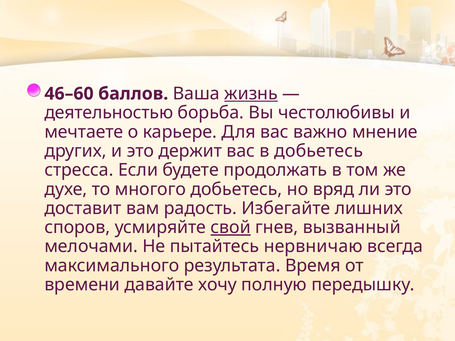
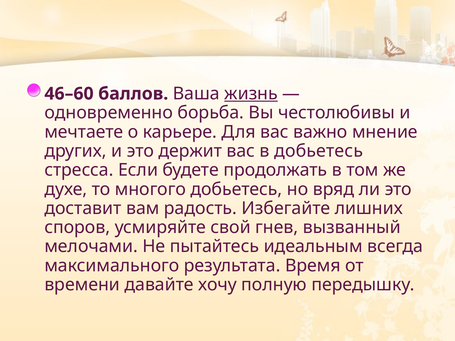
деятельностью: деятельностью -> одновременно
свой underline: present -> none
нервничаю: нервничаю -> идеальным
